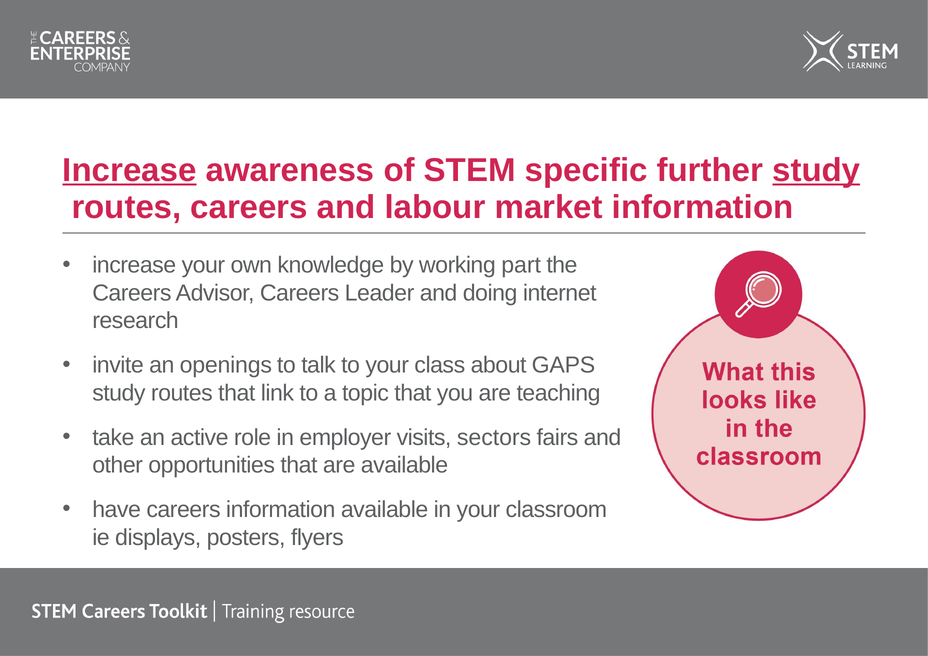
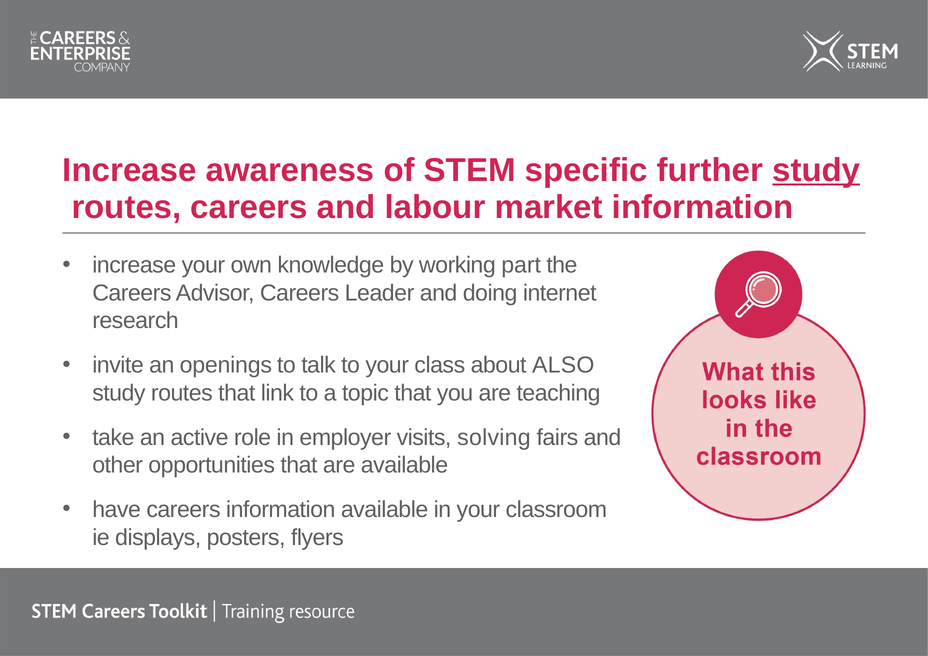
Increase at (130, 170) underline: present -> none
GAPS: GAPS -> ALSO
sectors: sectors -> solving
